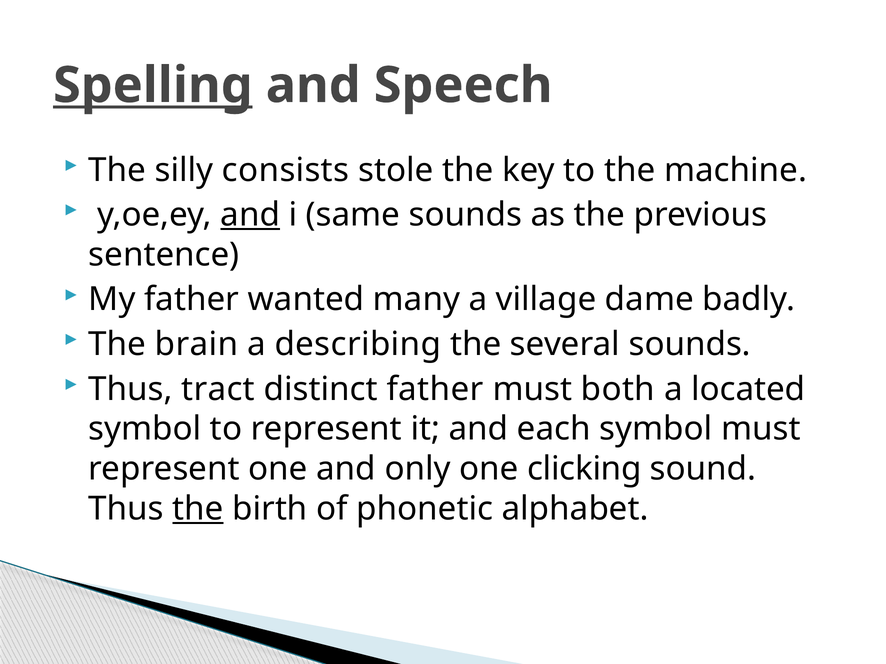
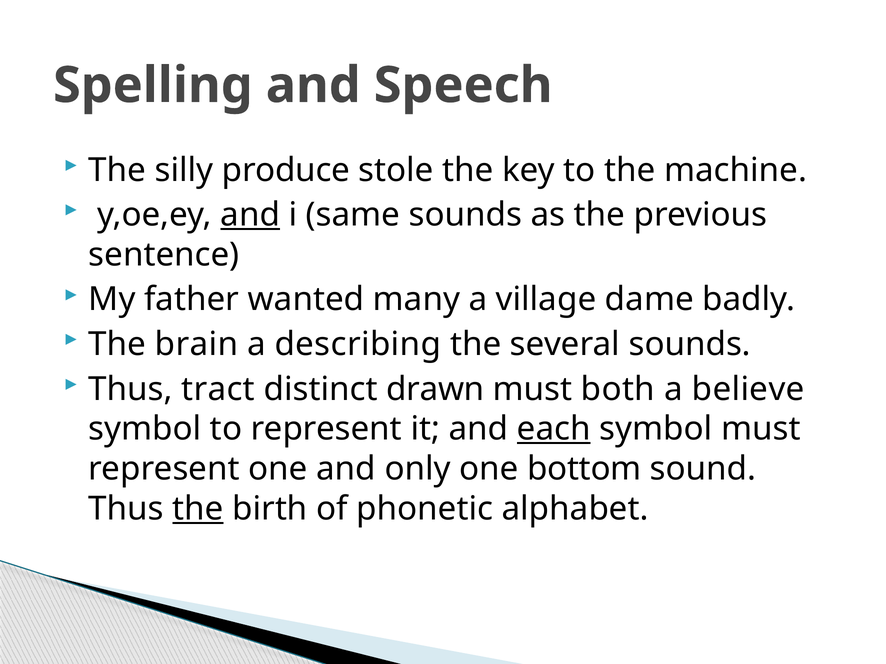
Spelling underline: present -> none
consists: consists -> produce
distinct father: father -> drawn
located: located -> believe
each underline: none -> present
clicking: clicking -> bottom
